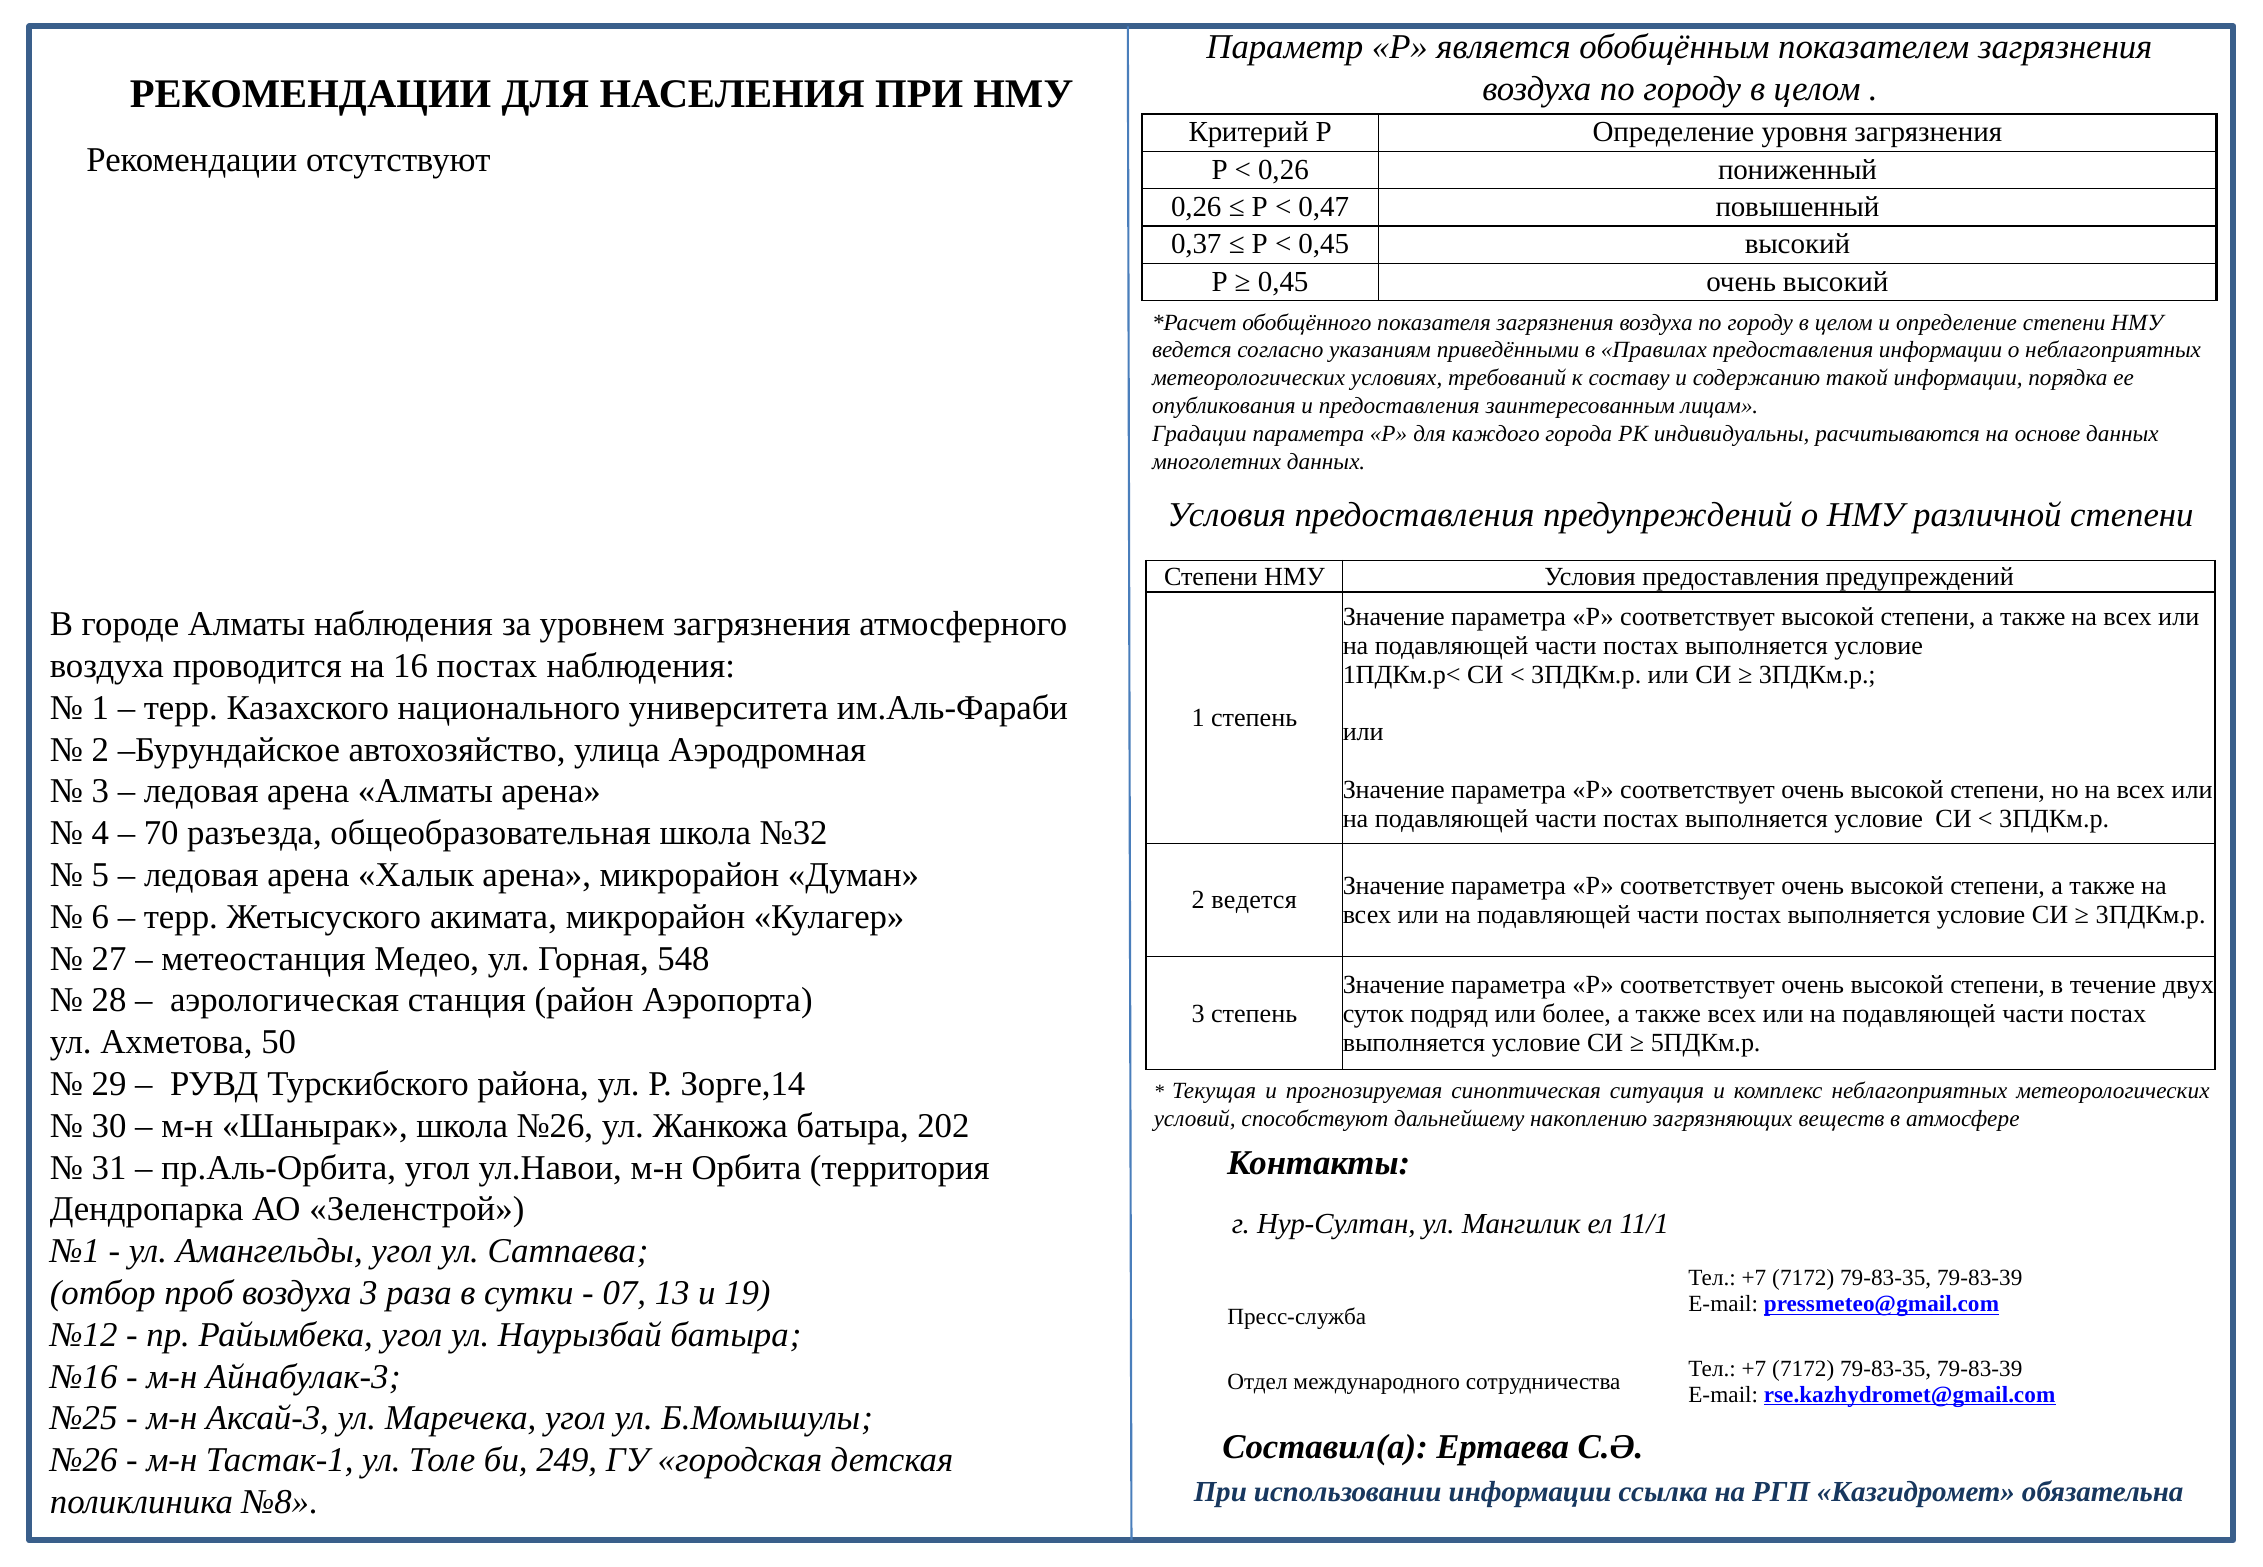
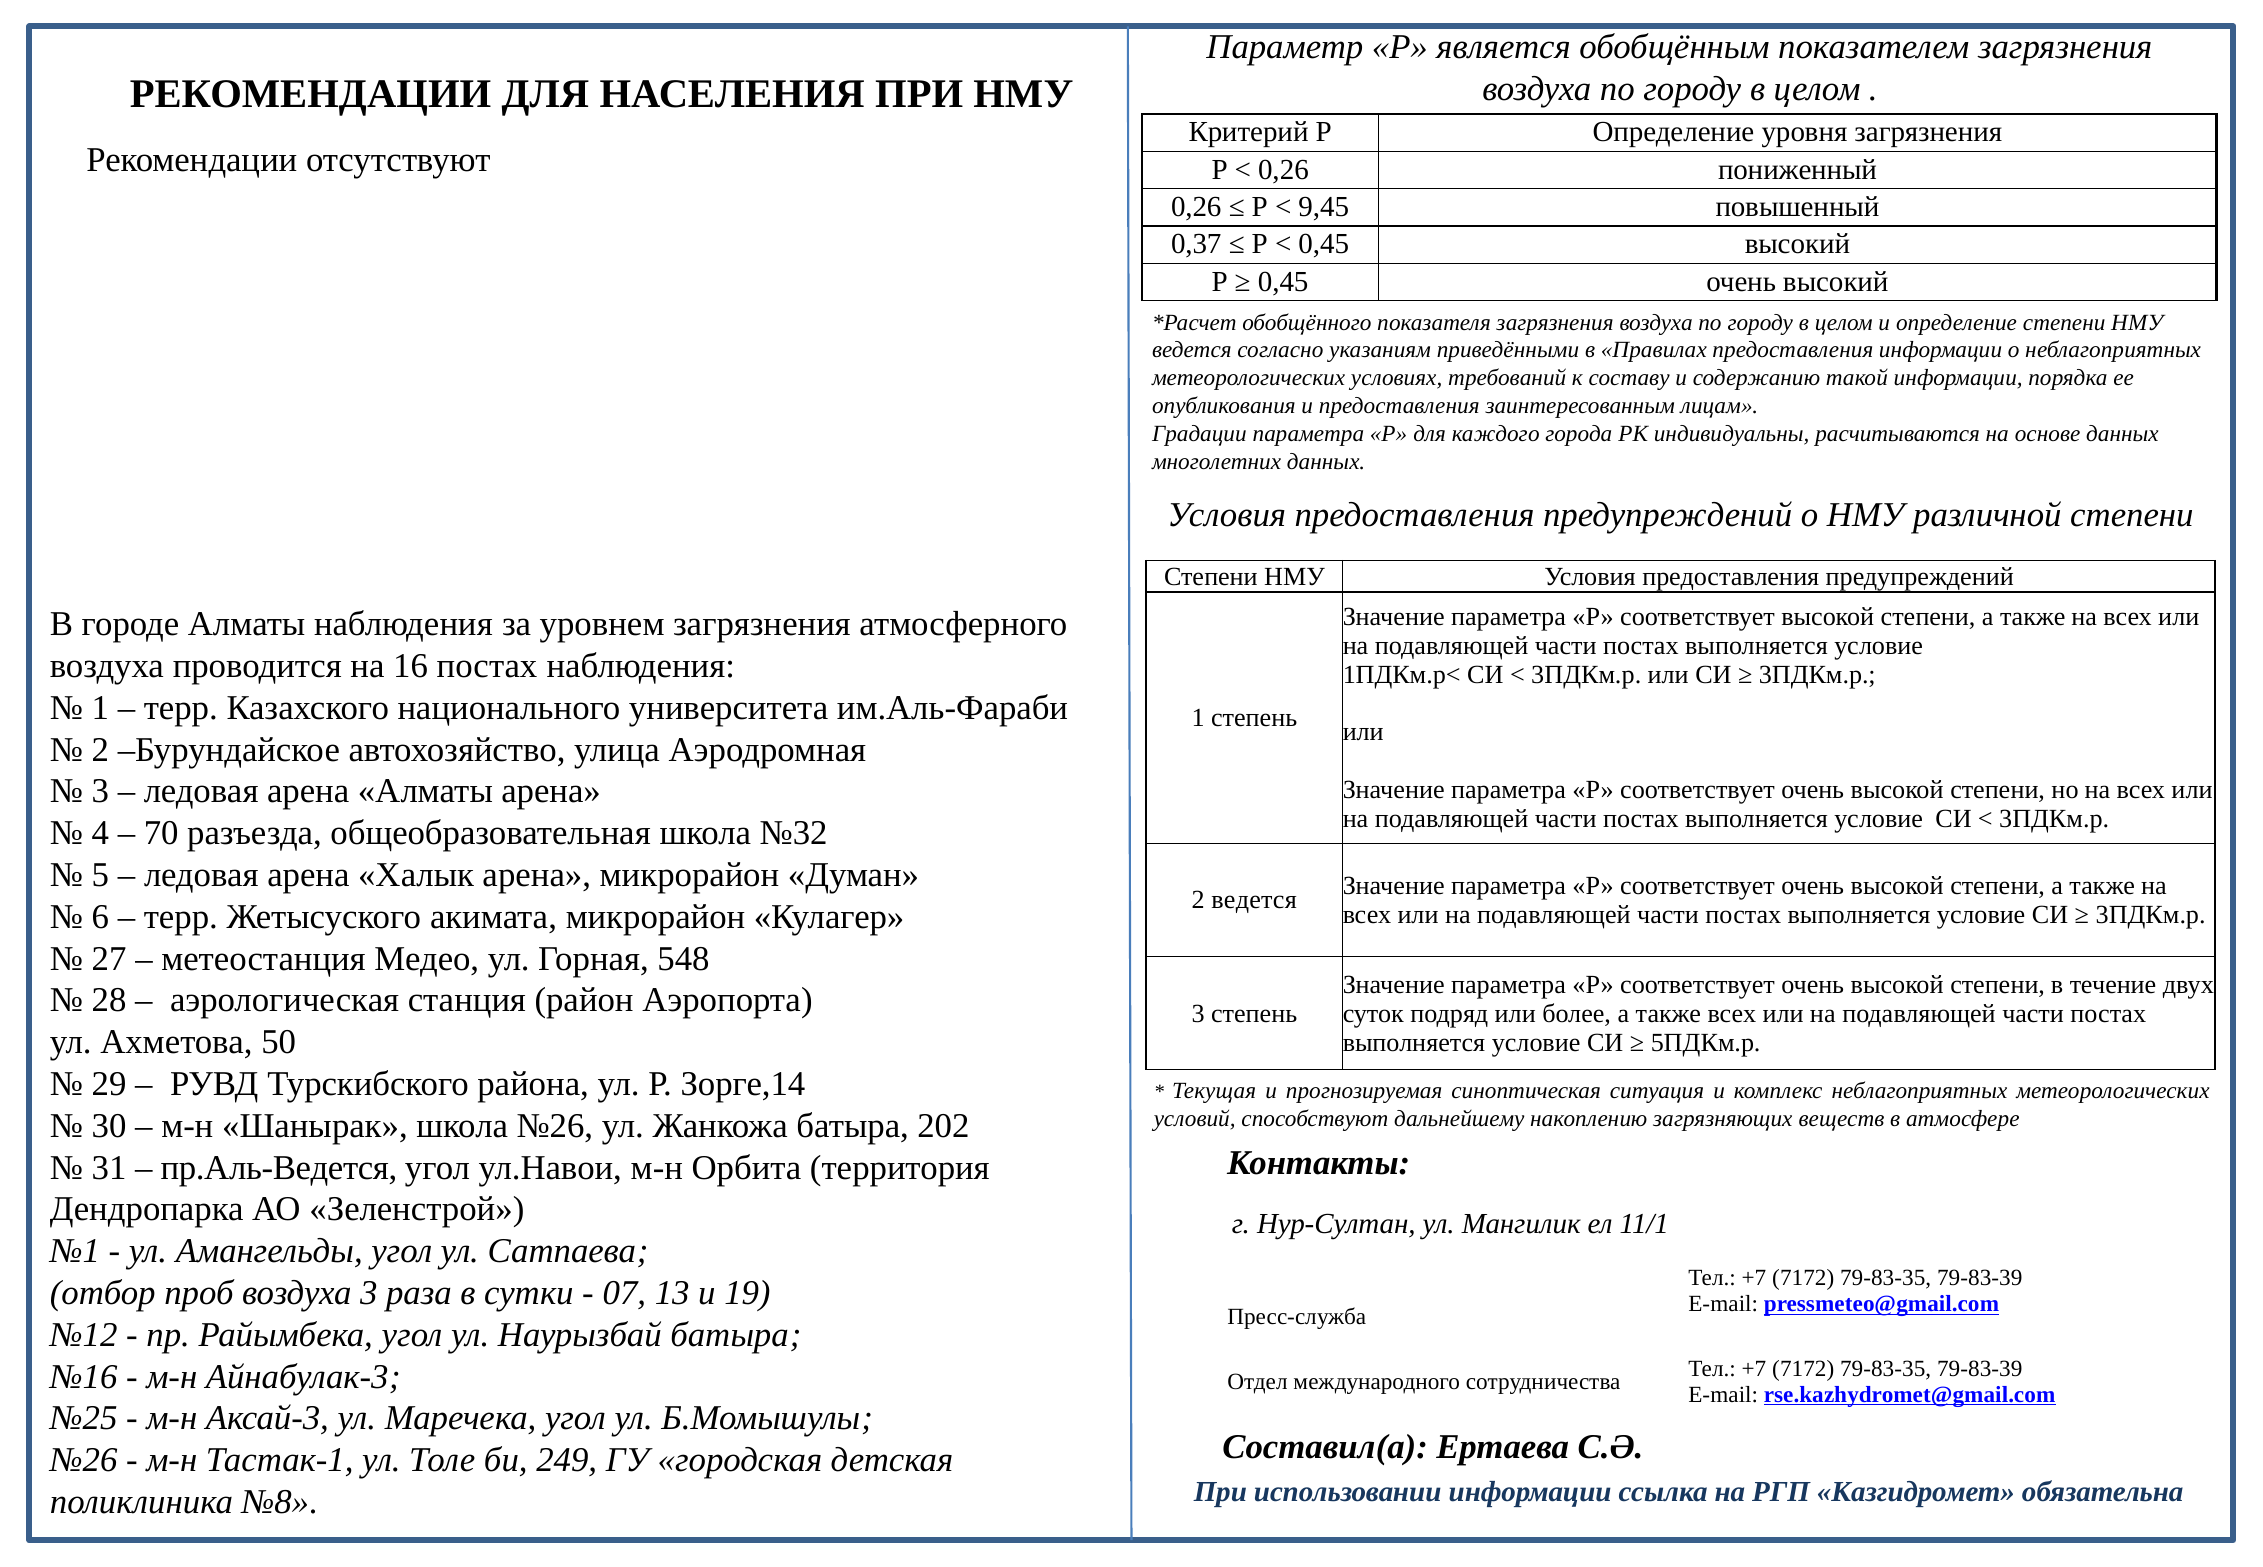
0,47: 0,47 -> 9,45
пр.Аль-Орбита: пр.Аль-Орбита -> пр.Аль-Ведется
